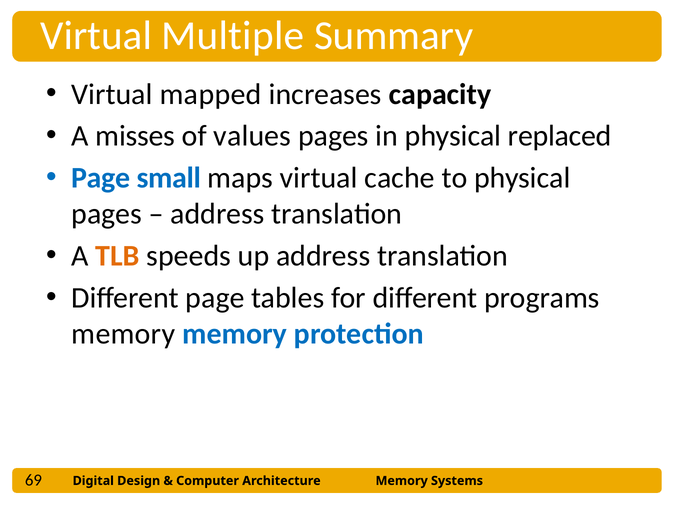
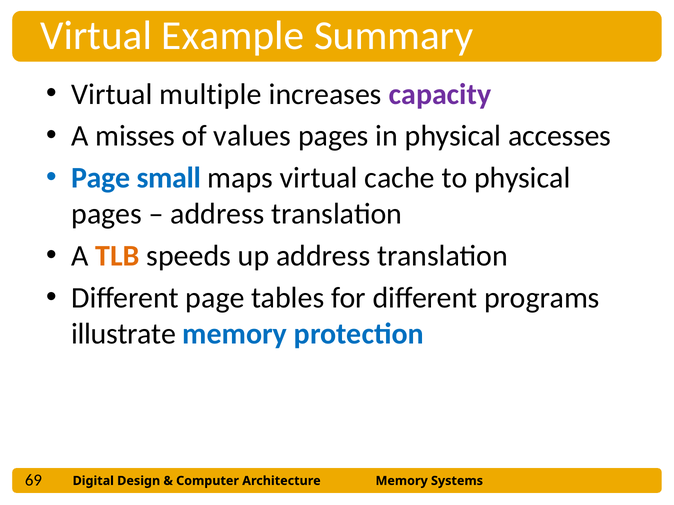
Multiple: Multiple -> Example
mapped: mapped -> multiple
capacity colour: black -> purple
replaced: replaced -> accesses
memory at (123, 334): memory -> illustrate
